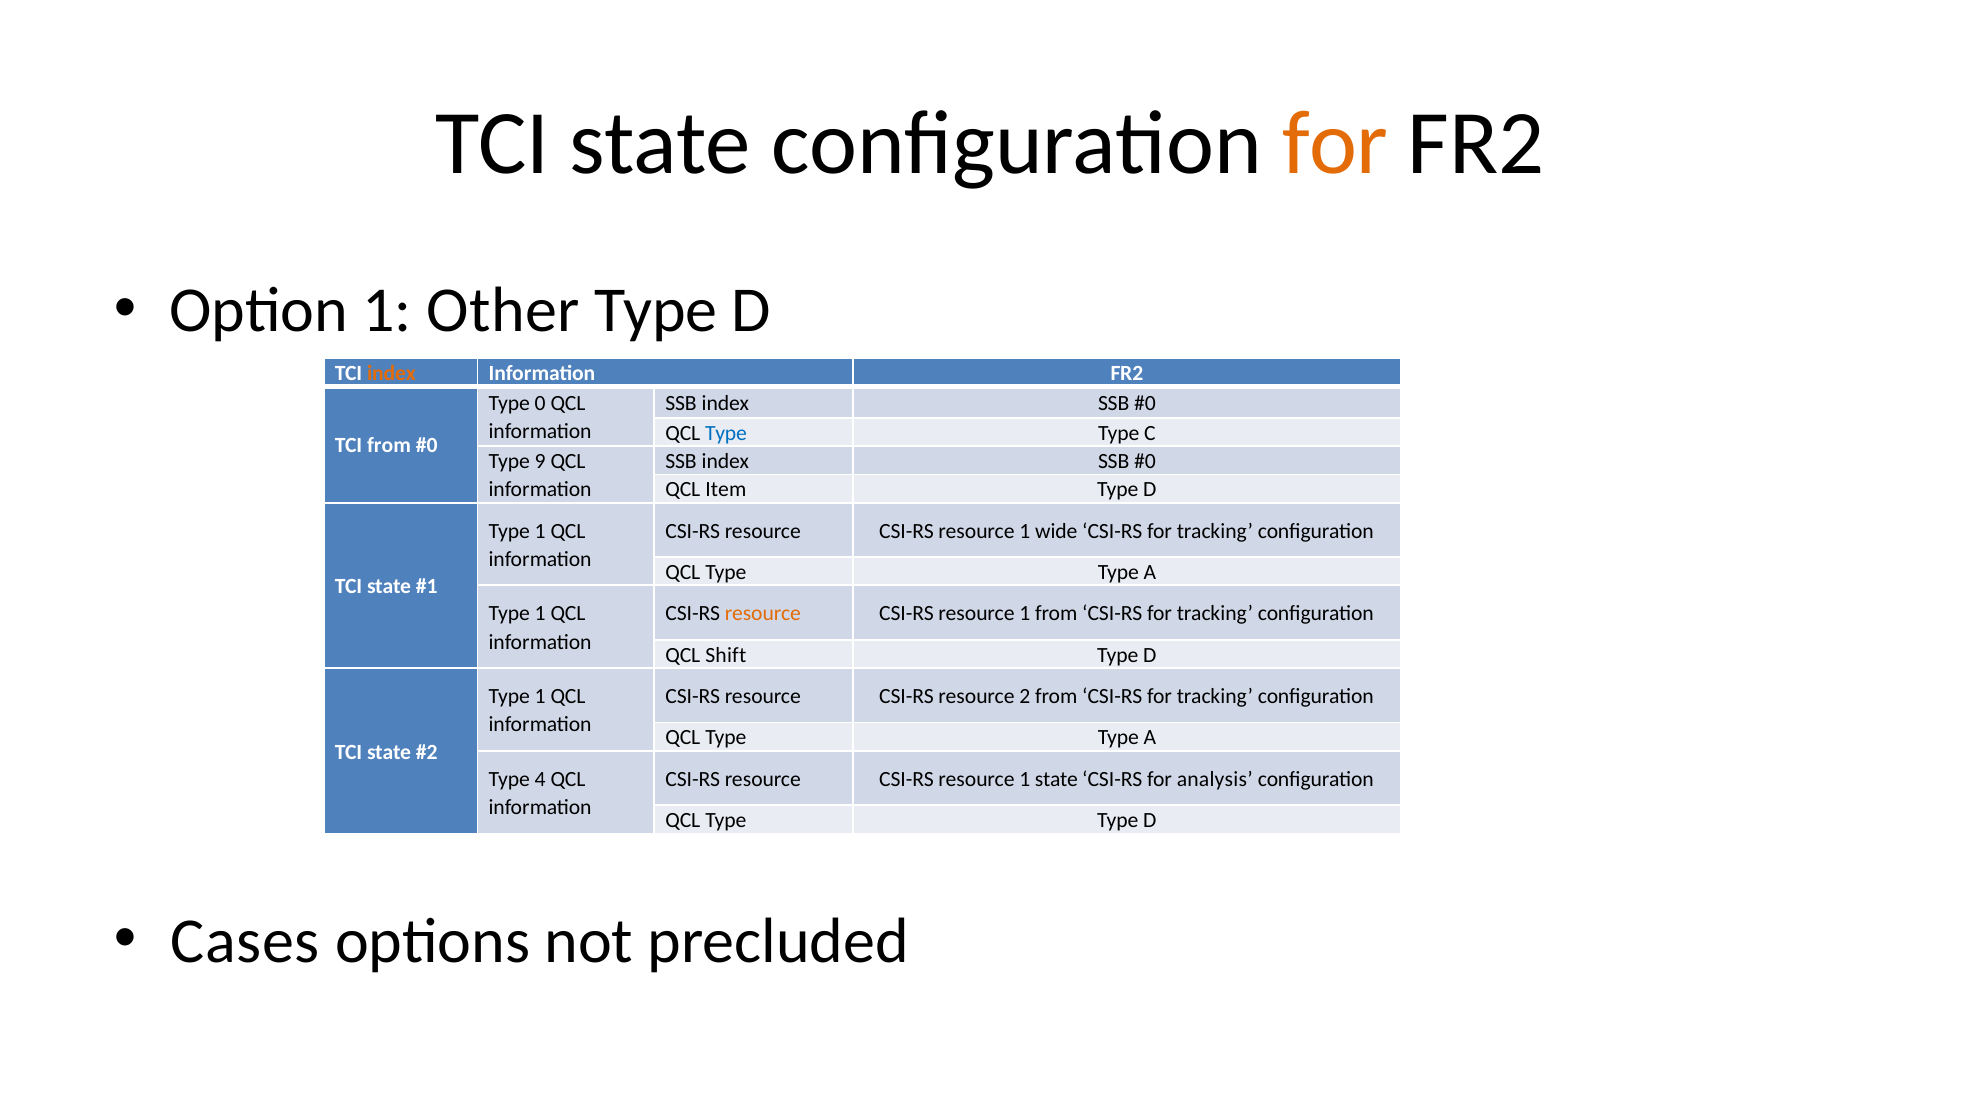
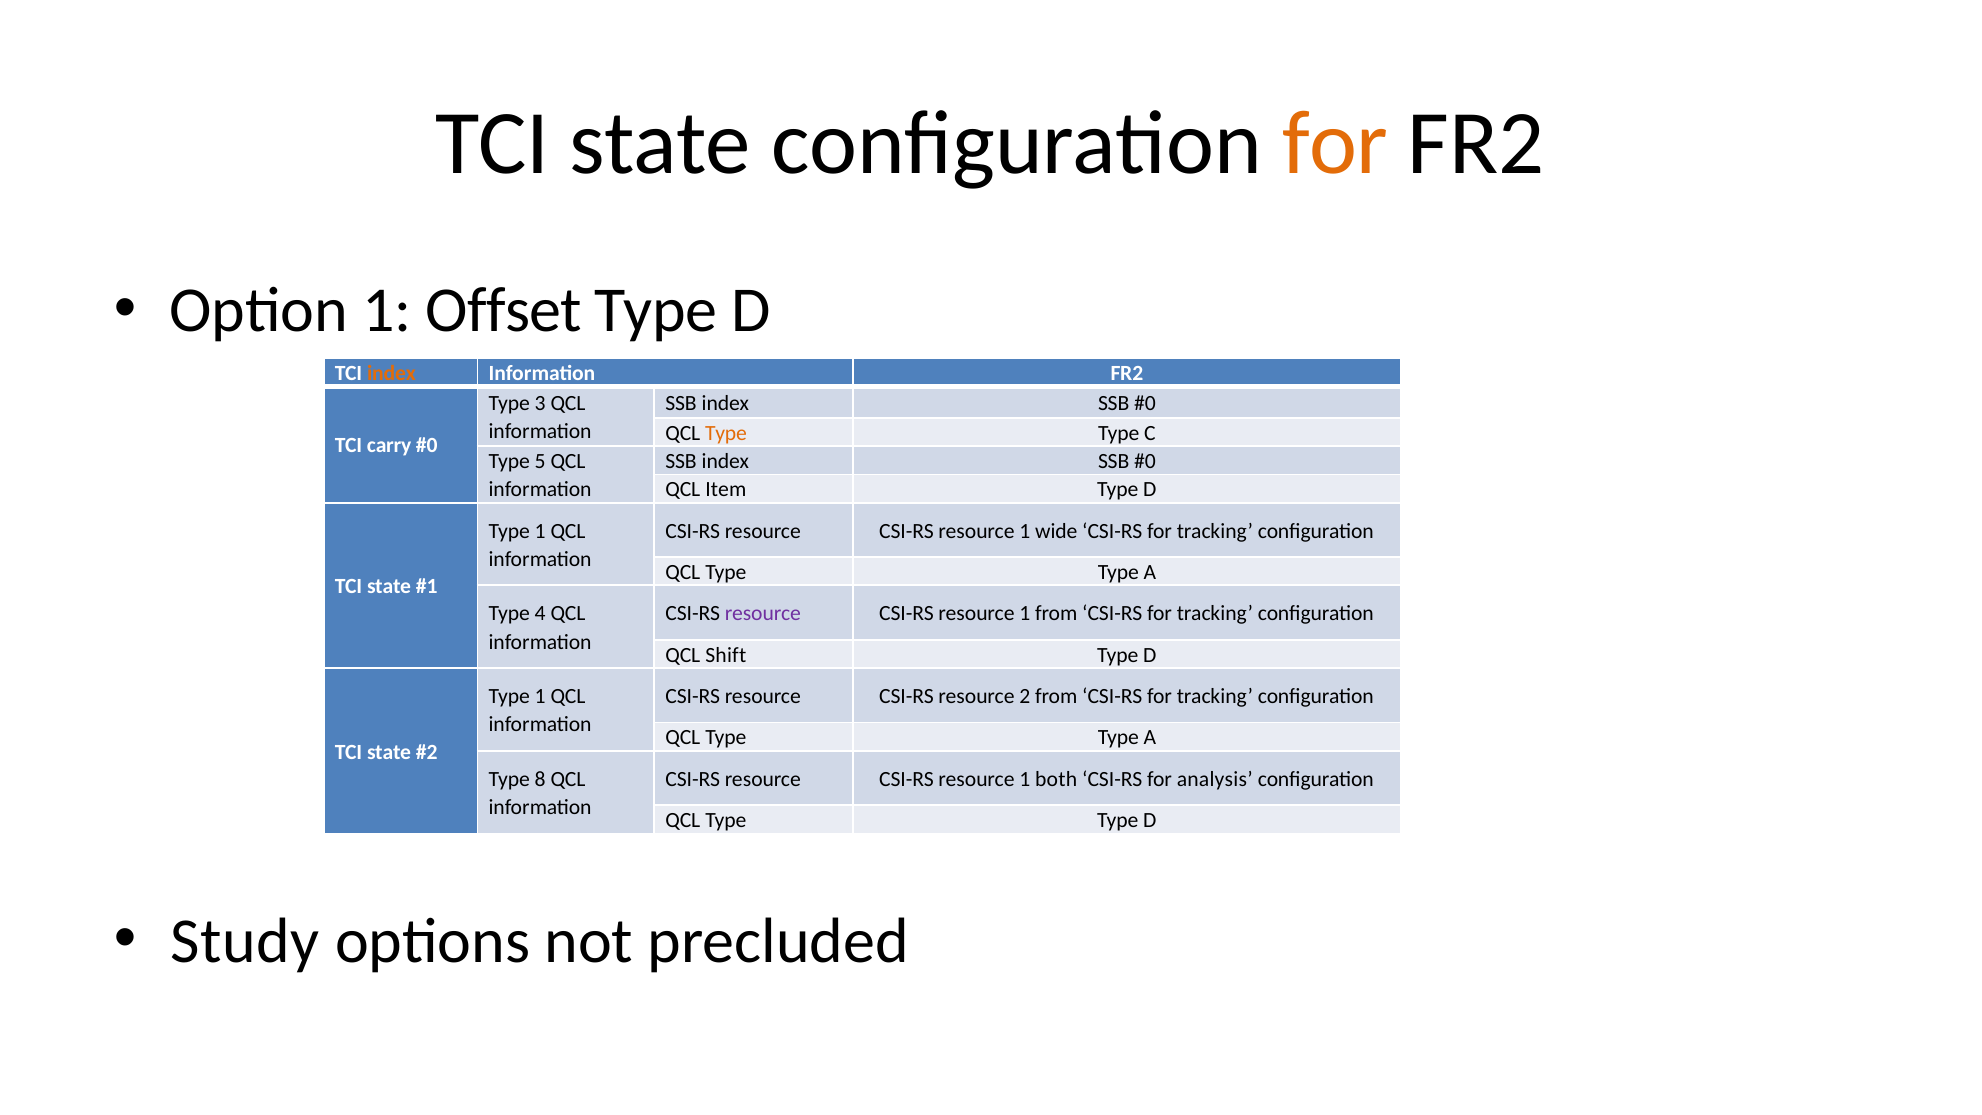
Other: Other -> Offset
0: 0 -> 3
Type at (726, 433) colour: blue -> orange
TCI from: from -> carry
9: 9 -> 5
1 at (540, 614): 1 -> 4
resource at (763, 614) colour: orange -> purple
4: 4 -> 8
1 state: state -> both
Cases: Cases -> Study
